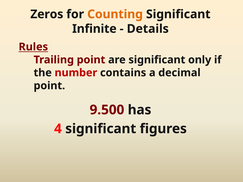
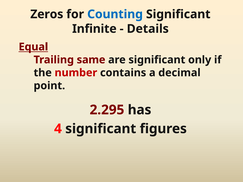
Counting colour: orange -> blue
Rules: Rules -> Equal
Trailing point: point -> same
9.500: 9.500 -> 2.295
